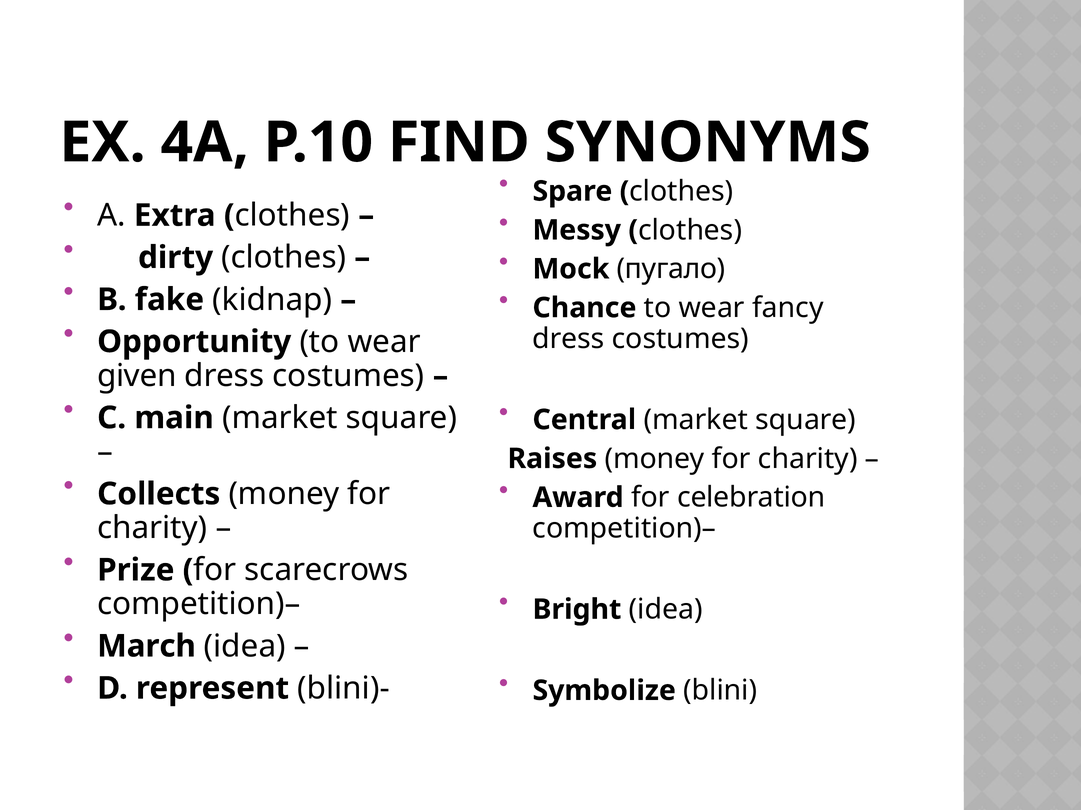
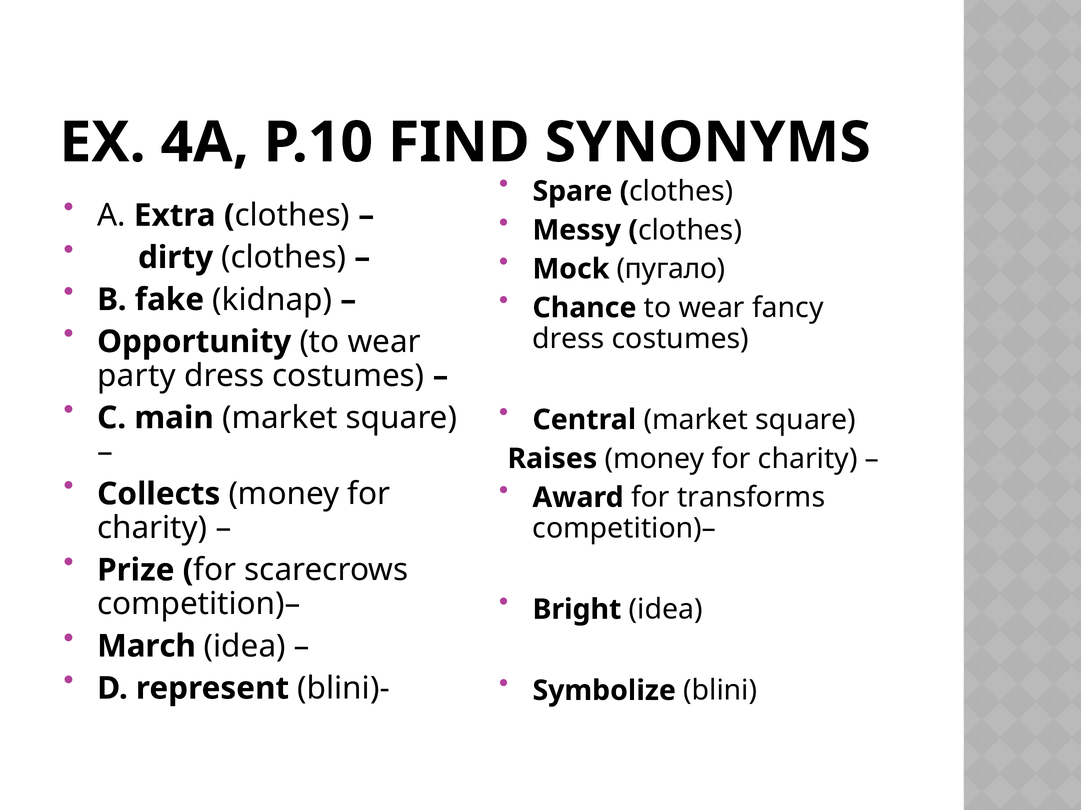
given: given -> party
celebration: celebration -> transforms
